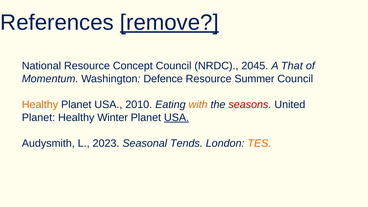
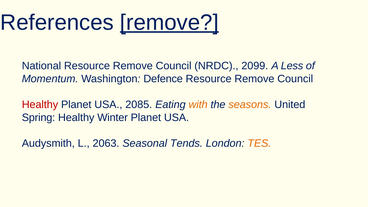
National Resource Concept: Concept -> Remove
2045: 2045 -> 2099
That: That -> Less
Summer at (254, 79): Summer -> Remove
Healthy at (40, 105) colour: orange -> red
2010: 2010 -> 2085
seasons colour: red -> orange
Planet at (38, 117): Planet -> Spring
USA at (177, 117) underline: present -> none
2023: 2023 -> 2063
